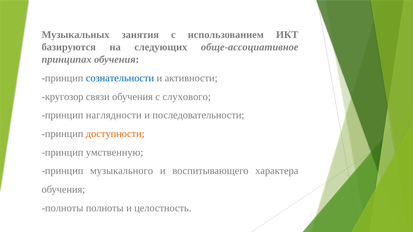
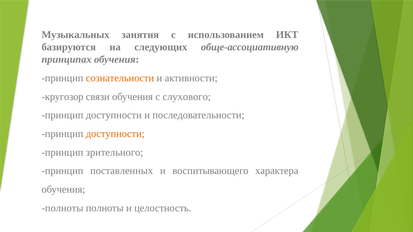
обще-ассоциативное: обще-ассоциативное -> обще-ассоциативную
сознательности colour: blue -> orange
наглядности at (114, 115): наглядности -> доступности
умственную: умственную -> зрительного
музыкального: музыкального -> поставленных
